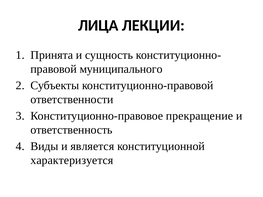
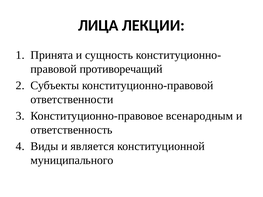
муниципального: муниципального -> противоречащий
прекращение: прекращение -> всенародным
характеризуется: характеризуется -> муниципального
